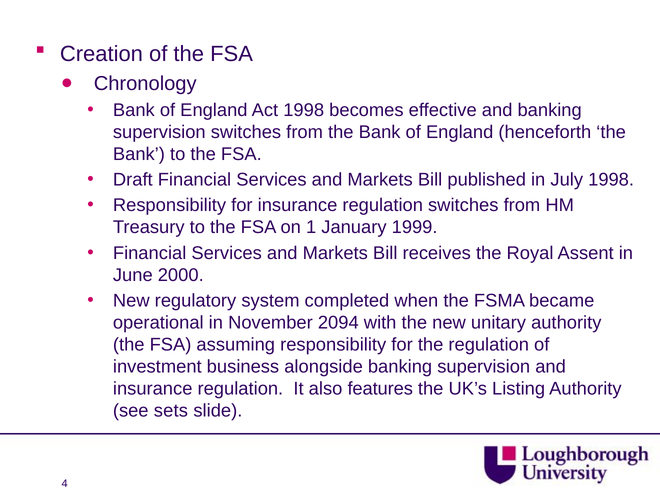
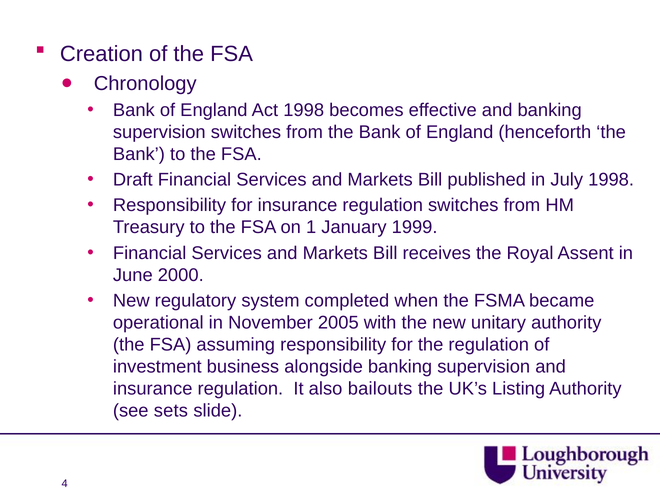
2094: 2094 -> 2005
features: features -> bailouts
